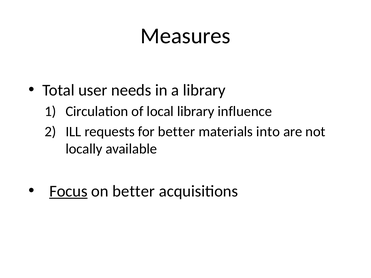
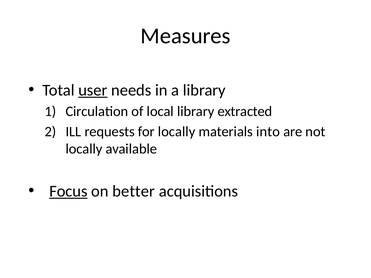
user underline: none -> present
influence: influence -> extracted
for better: better -> locally
